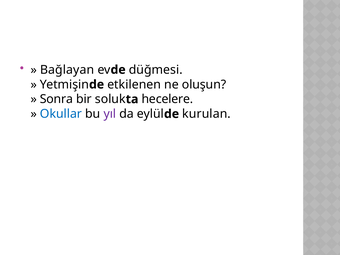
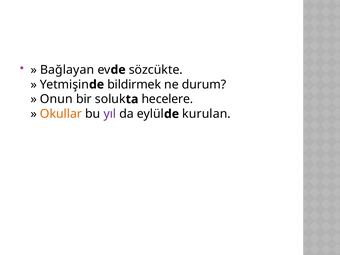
düğmesi: düğmesi -> sözcükte
etkilenen: etkilenen -> bildirmek
oluşun: oluşun -> durum
Sonra: Sonra -> Onun
Okullar colour: blue -> orange
